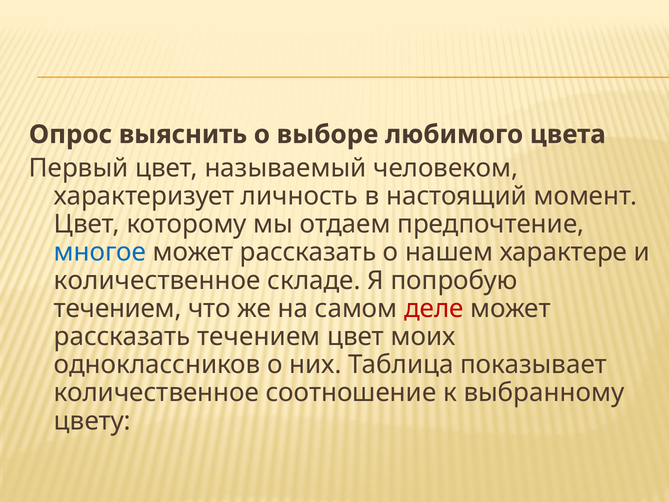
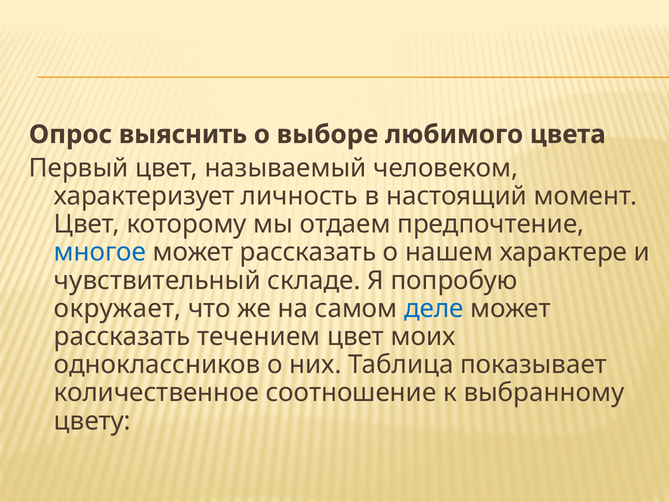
количественное at (157, 280): количественное -> чувствительный
течением at (118, 308): течением -> окружает
деле colour: red -> blue
